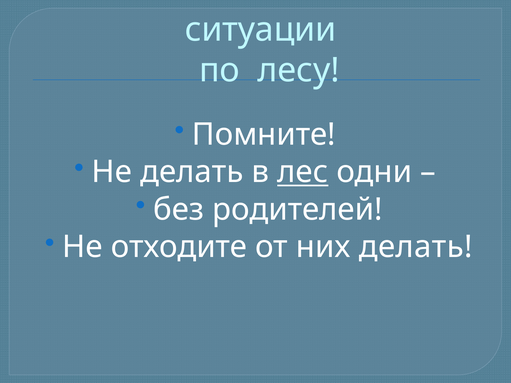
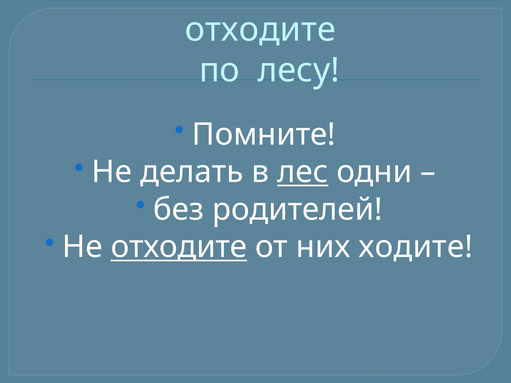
ситуации at (261, 30): ситуации -> отходите
отходите at (179, 247) underline: none -> present
них делать: делать -> ходите
